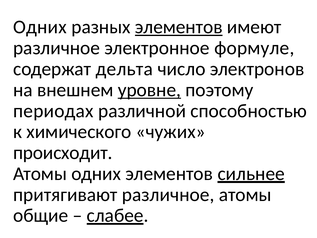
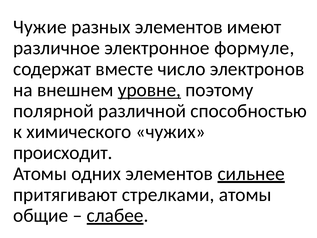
Одних at (40, 27): Одних -> Чужие
элементов at (179, 27) underline: present -> none
дельта: дельта -> вместе
периодах: периодах -> полярной
притягивают различное: различное -> стрелками
